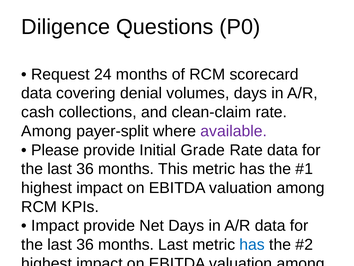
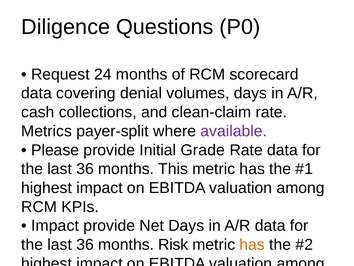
Among at (46, 131): Among -> Metrics
months Last: Last -> Risk
has at (252, 244) colour: blue -> orange
